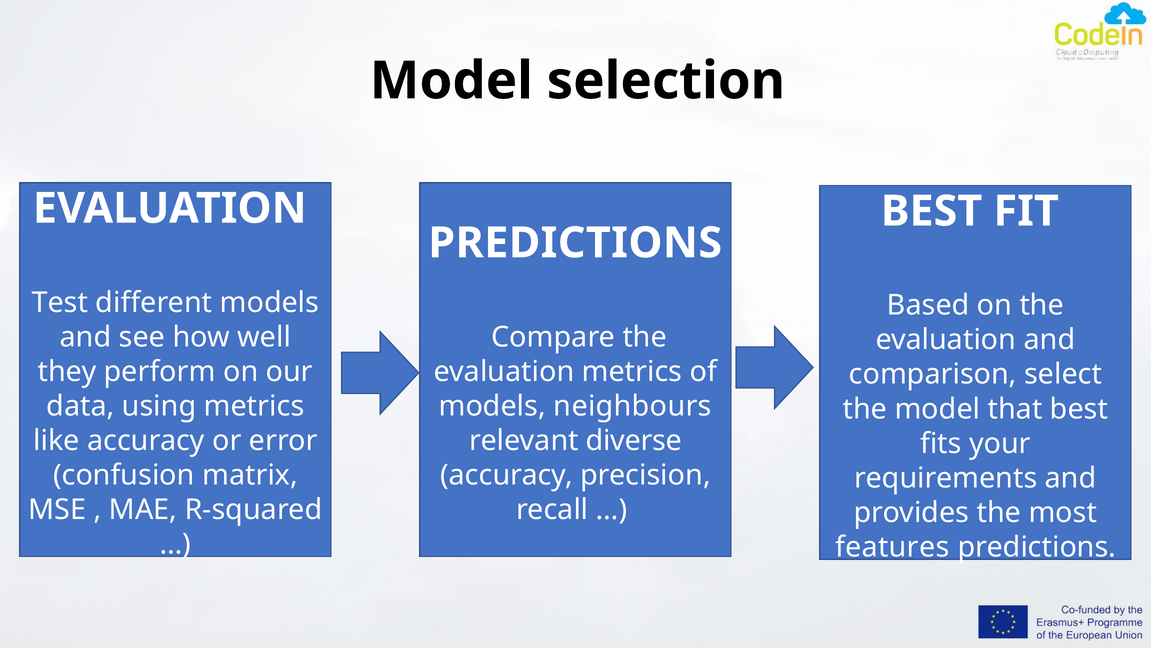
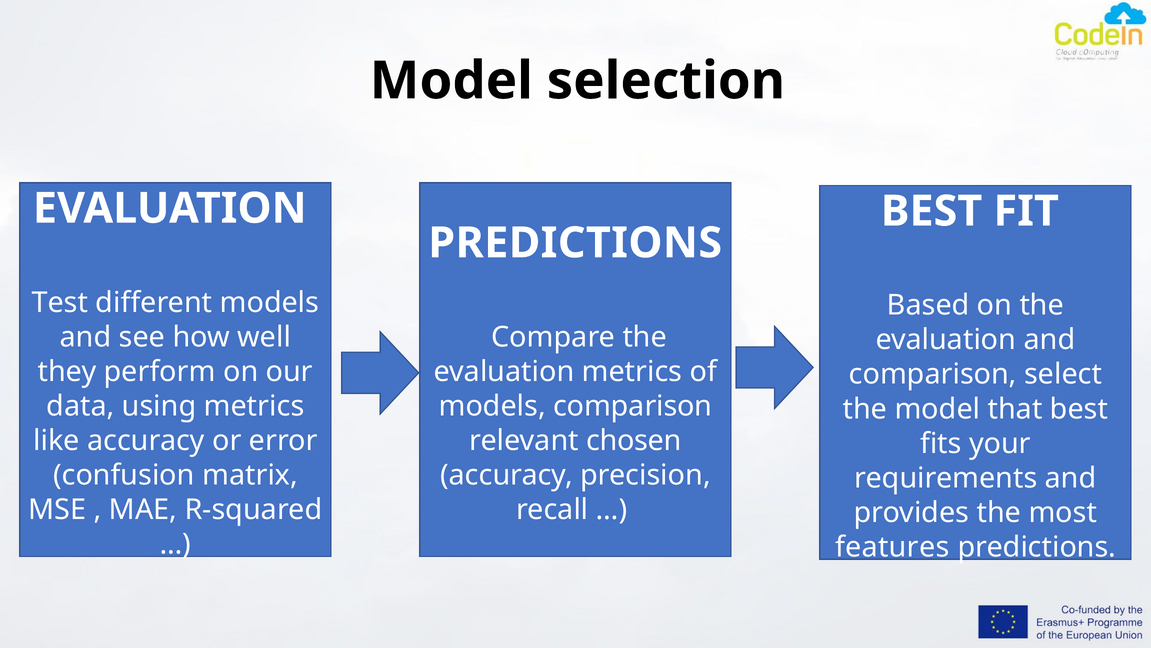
models neighbours: neighbours -> comparison
diverse: diverse -> chosen
